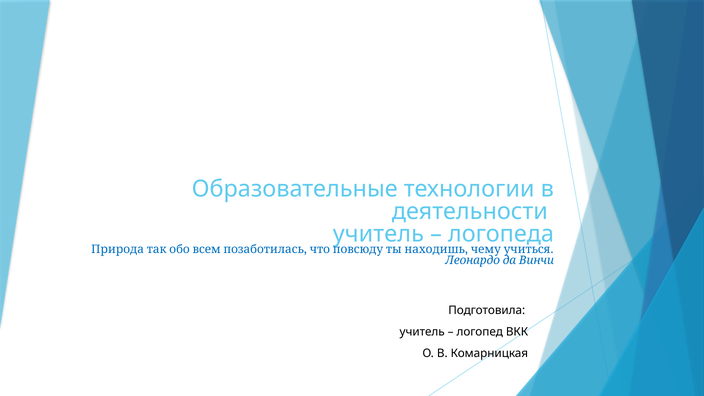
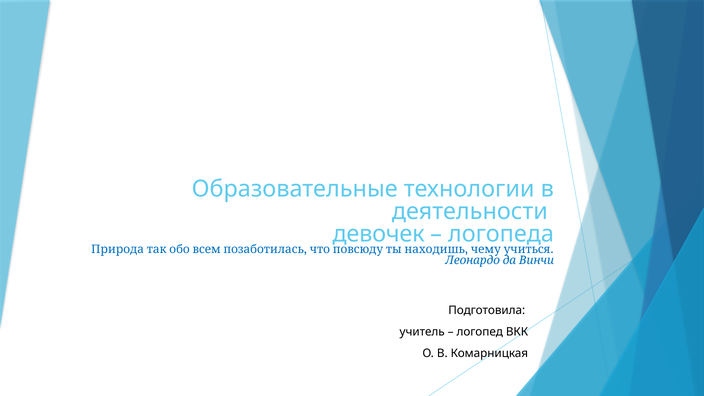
учитель at (378, 234): учитель -> девочек
